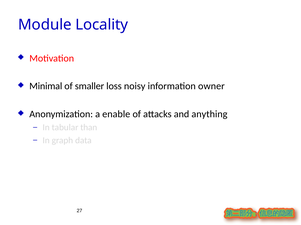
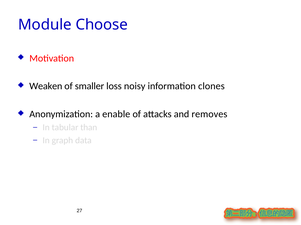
Locality: Locality -> Choose
Minimal: Minimal -> Weaken
owner: owner -> clones
anything: anything -> removes
